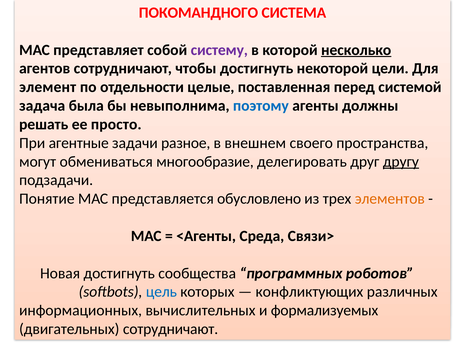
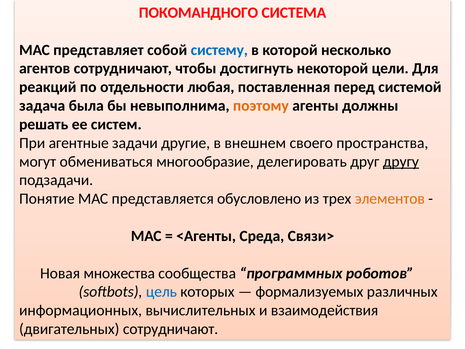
систему colour: purple -> blue
несколько underline: present -> none
элемент: элемент -> реакций
целые: целые -> любая
поэтому colour: blue -> orange
просто: просто -> систем
разное: разное -> другие
Новая достигнуть: достигнуть -> множества
конфликтующих: конфликтующих -> формализуемых
формализуемых: формализуемых -> взаимодействия
